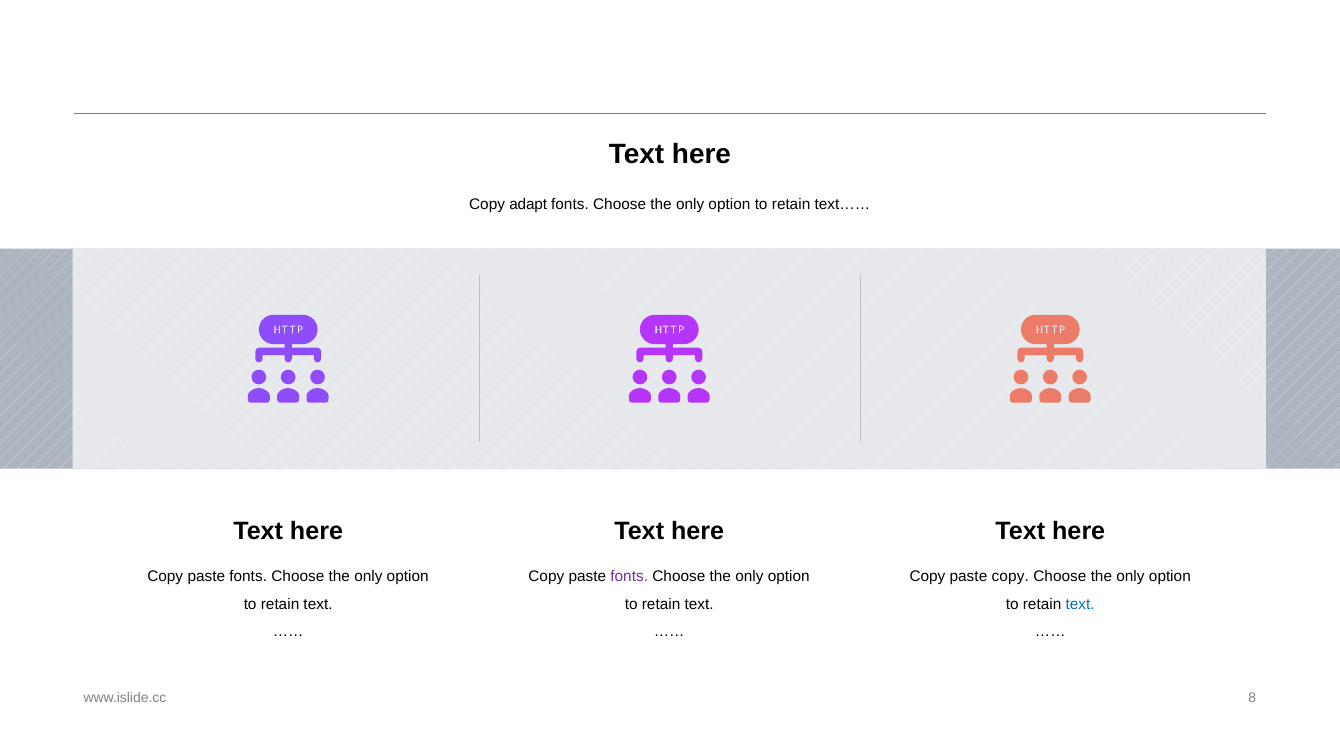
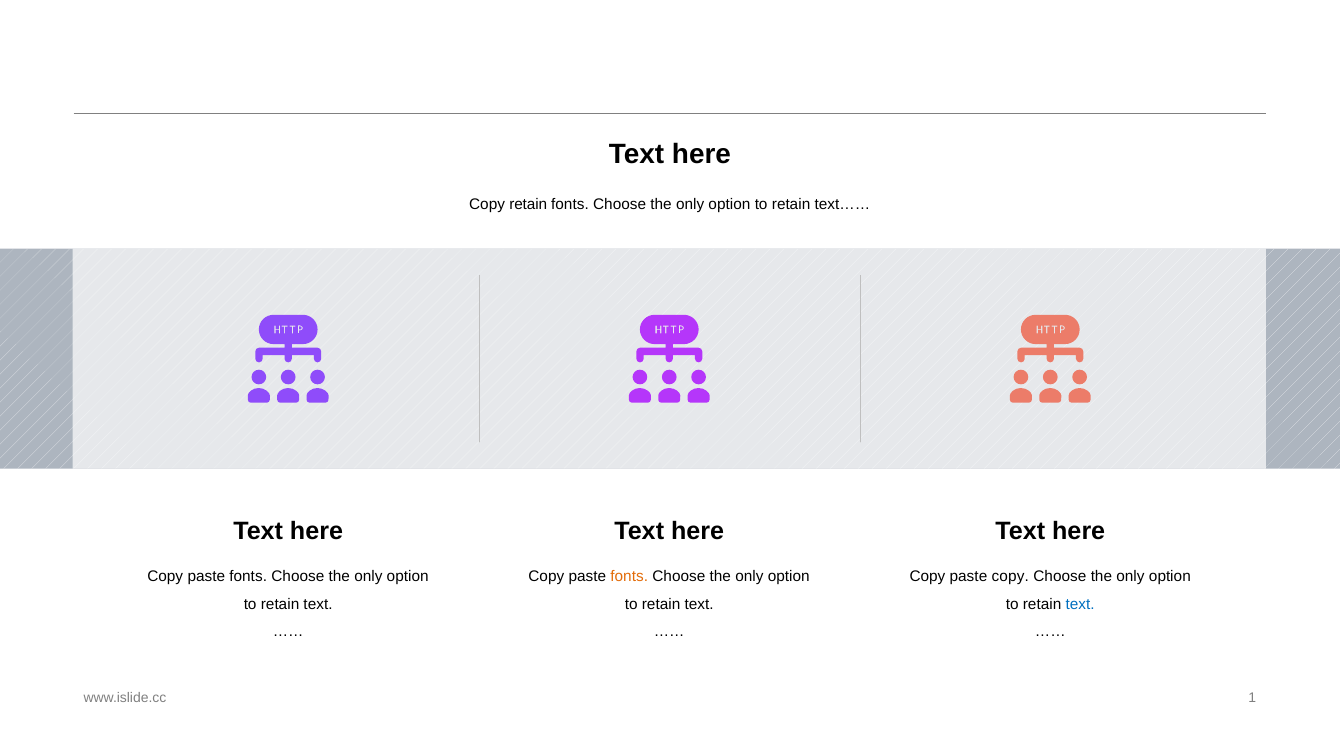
Copy adapt: adapt -> retain
fonts at (629, 577) colour: purple -> orange
8: 8 -> 1
